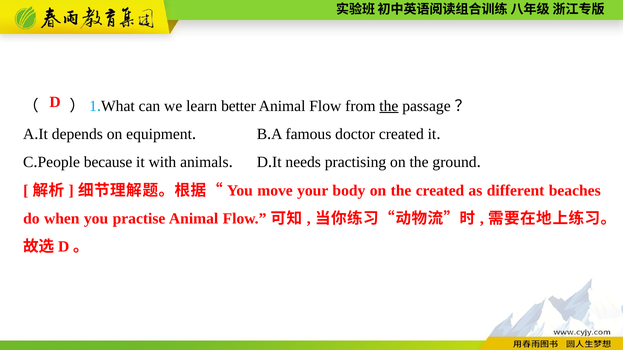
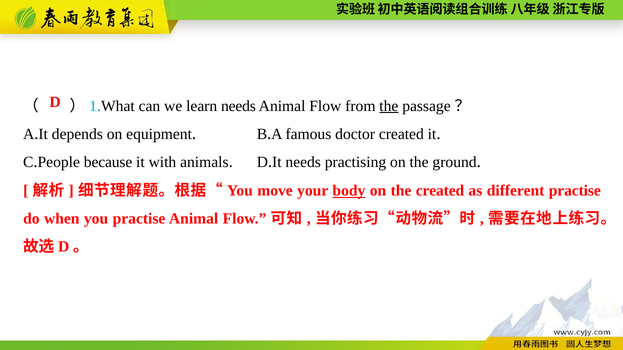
learn better: better -> needs
body underline: none -> present
different beaches: beaches -> practise
